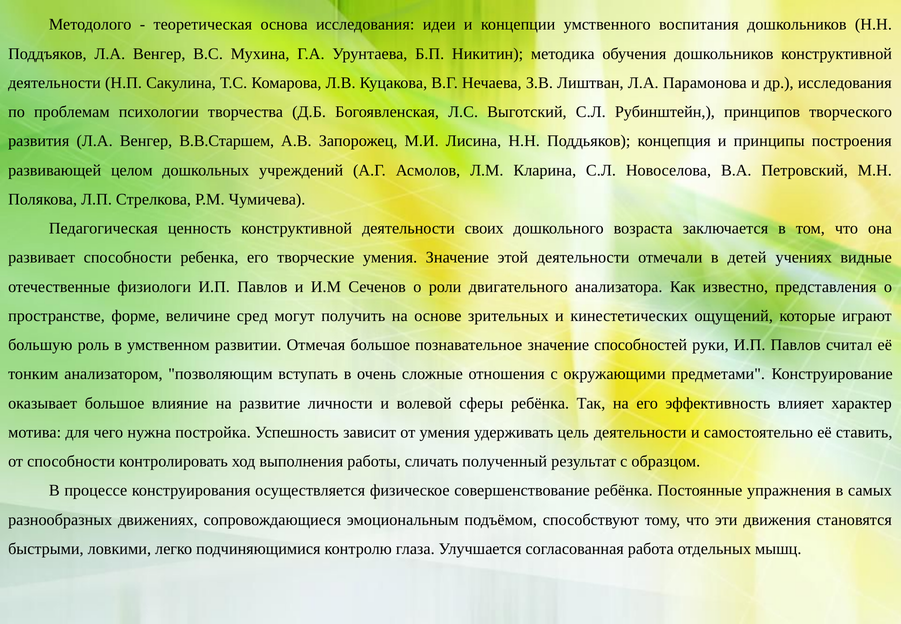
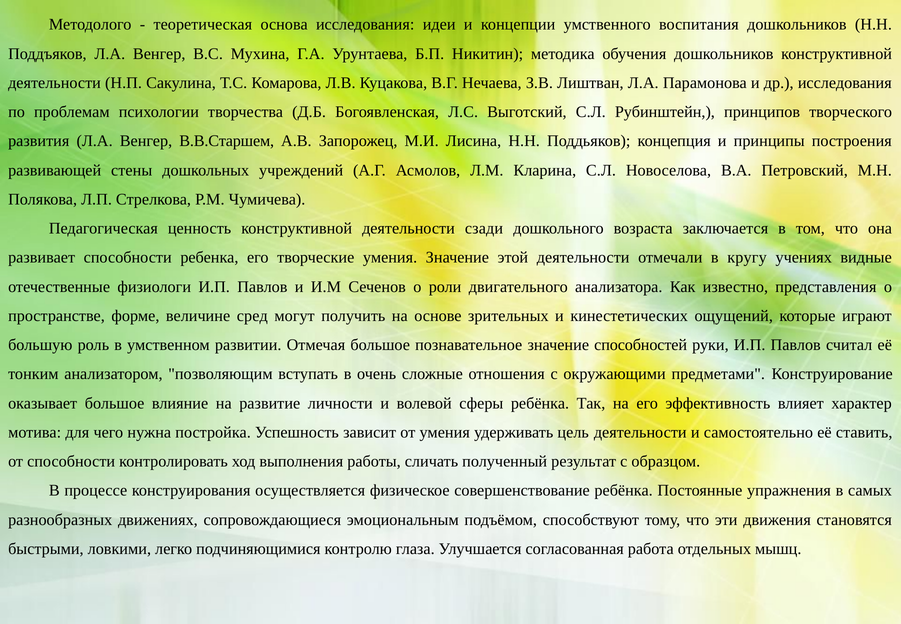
целом: целом -> стены
своих: своих -> сзади
детей: детей -> кругу
